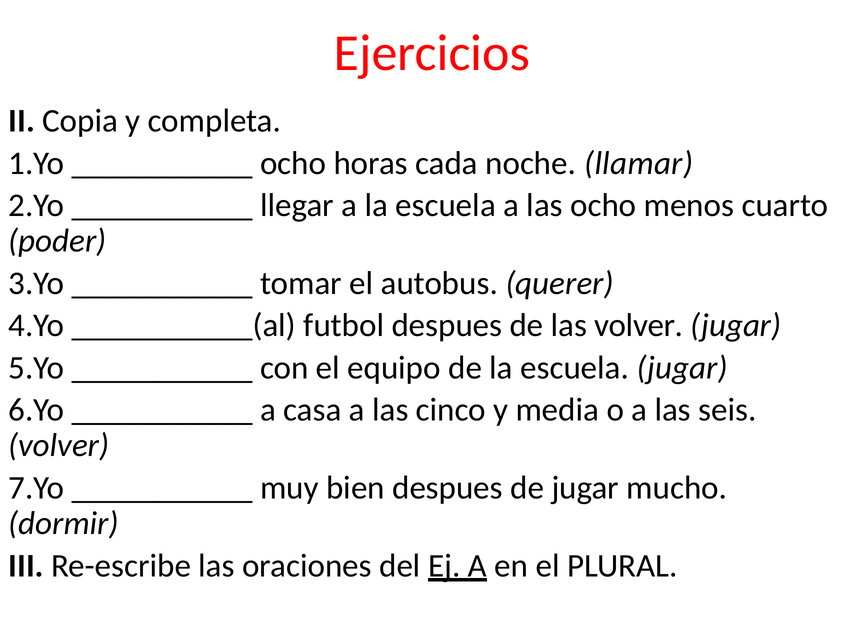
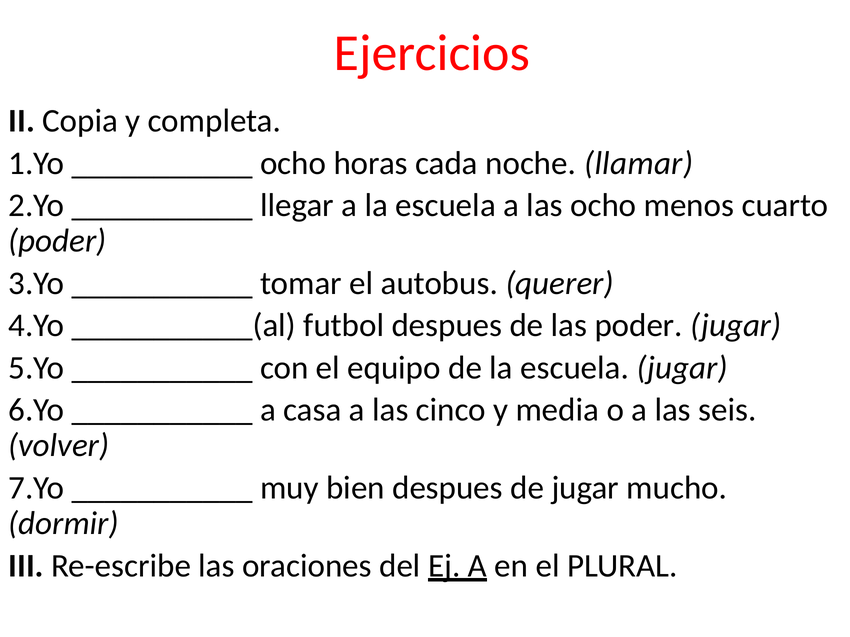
las volver: volver -> poder
